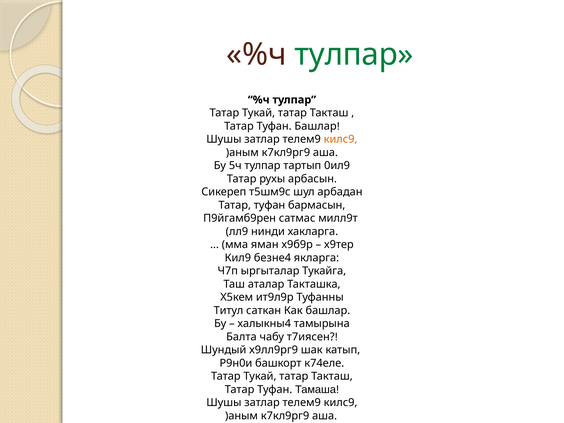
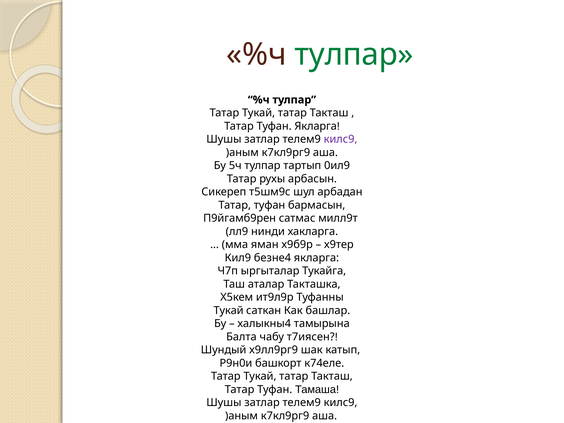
Туфан Башлар: Башлар -> Якларга
килс9 at (341, 139) colour: orange -> purple
Титул at (229, 310): Титул -> Тукай
